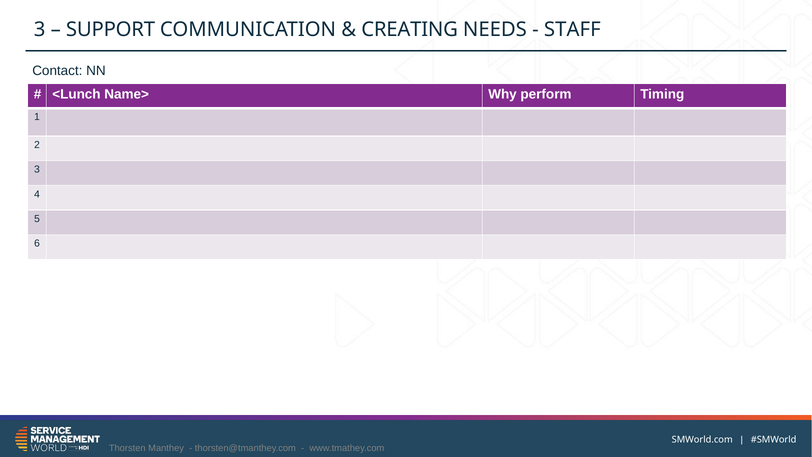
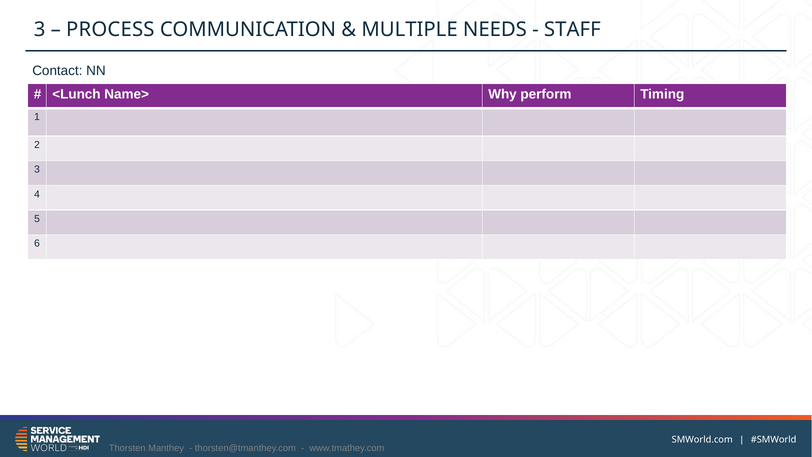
SUPPORT: SUPPORT -> PROCESS
CREATING: CREATING -> MULTIPLE
